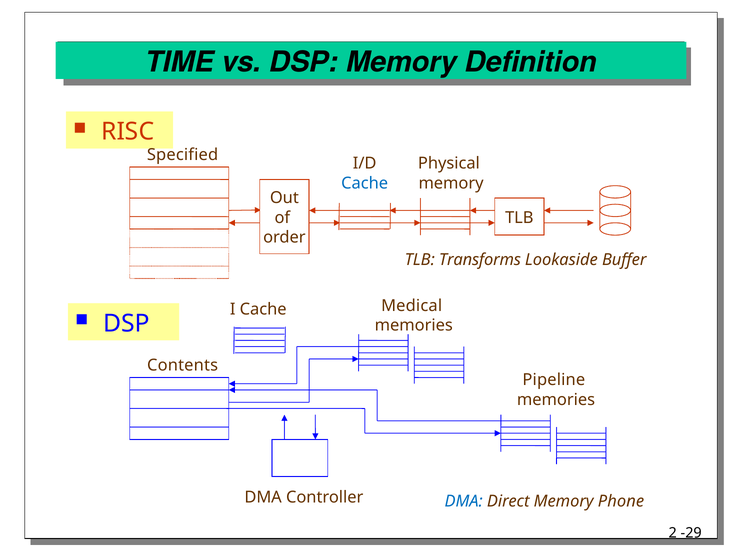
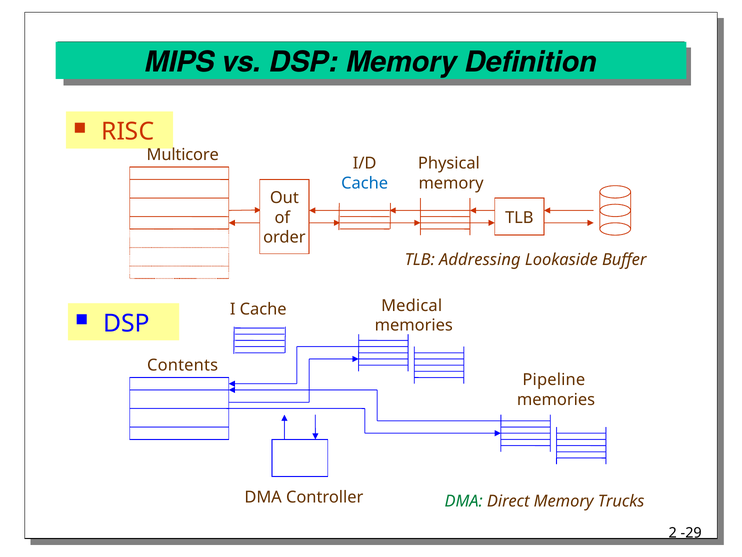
TIME: TIME -> MIPS
Specified: Specified -> Multicore
Transforms: Transforms -> Addressing
DMA at (464, 501) colour: blue -> green
Phone: Phone -> Trucks
